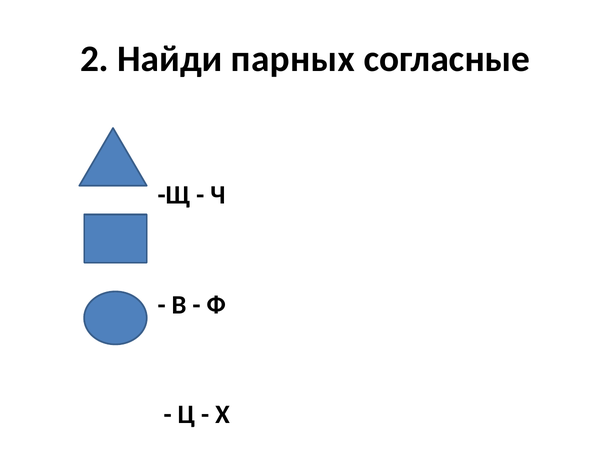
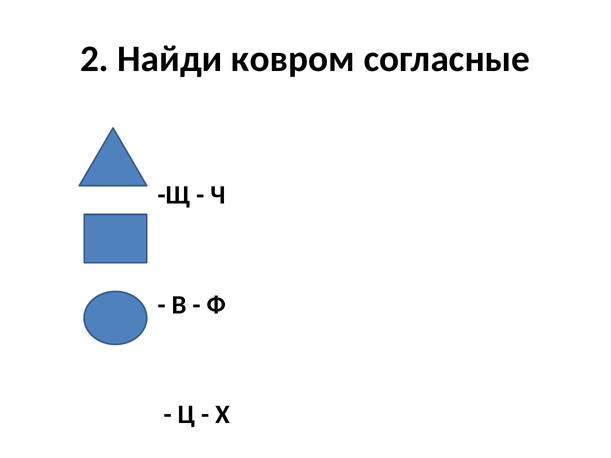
парных: парных -> ковром
